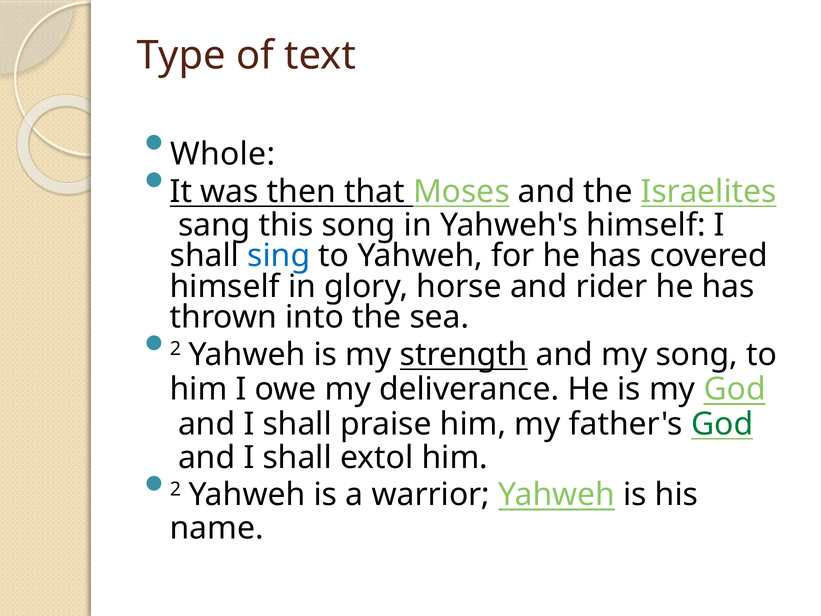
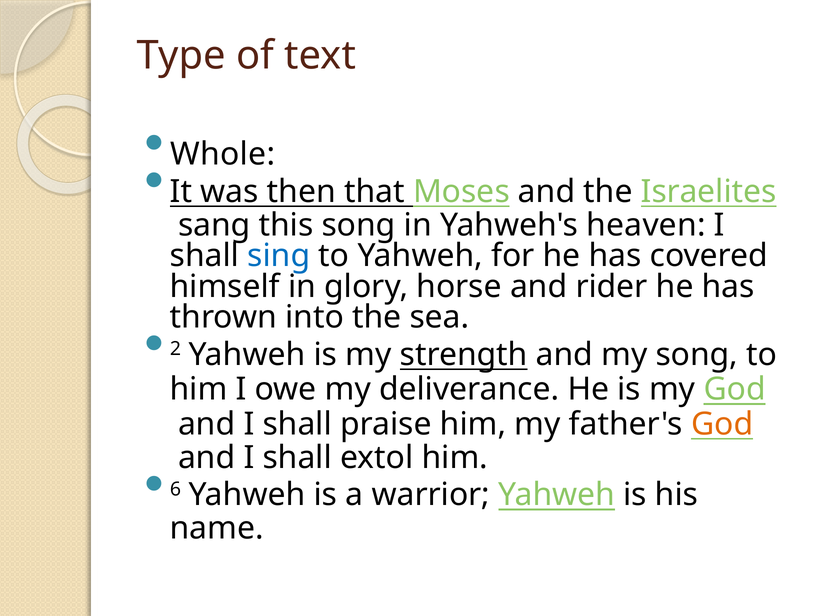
Yahweh's himself: himself -> heaven
God at (722, 424) colour: green -> orange
2 at (176, 489): 2 -> 6
